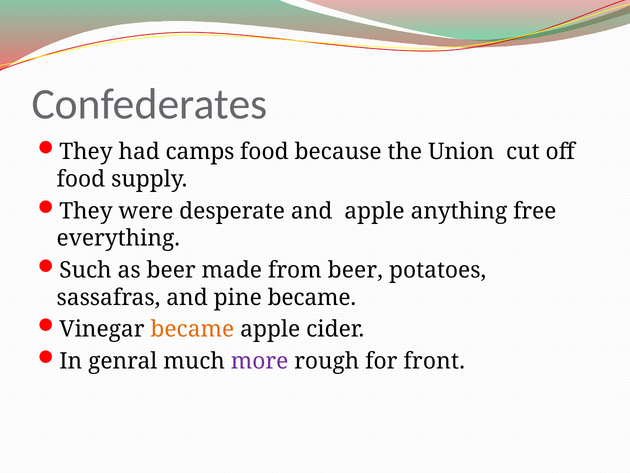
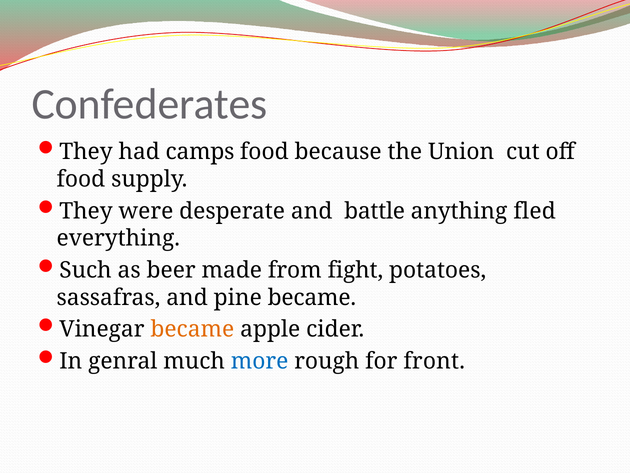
and apple: apple -> battle
free: free -> fled
from beer: beer -> fight
more colour: purple -> blue
